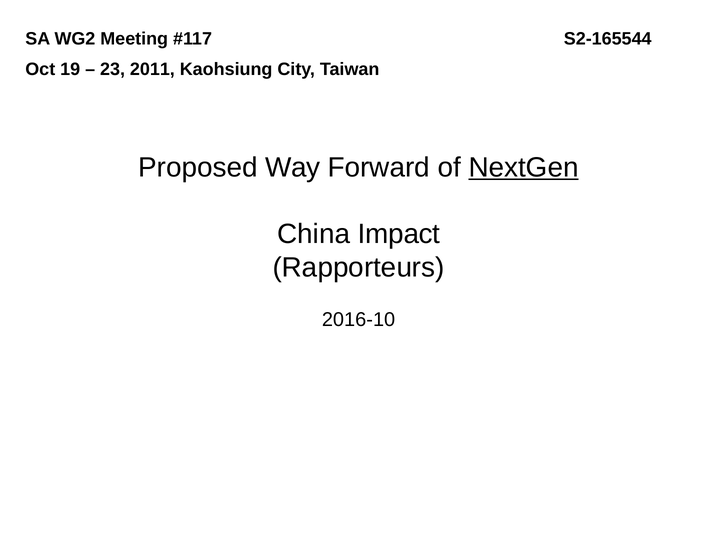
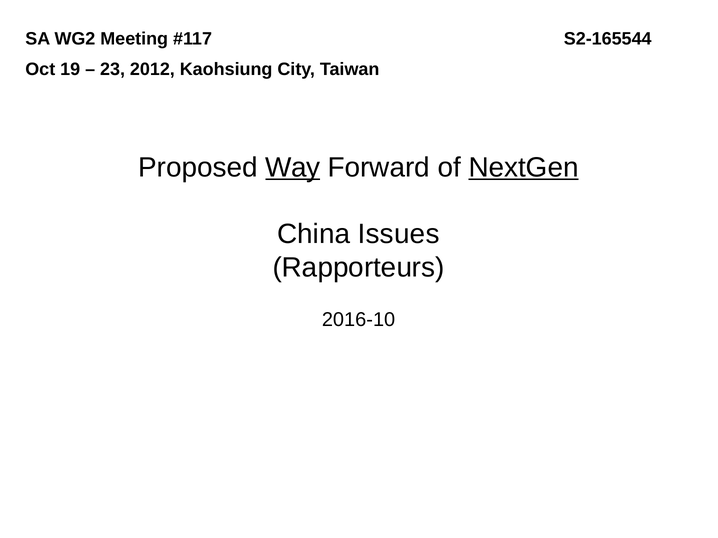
2011: 2011 -> 2012
Way underline: none -> present
Impact: Impact -> Issues
